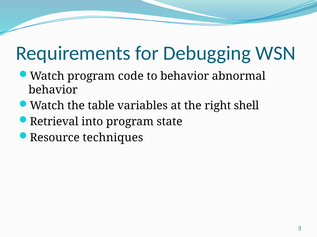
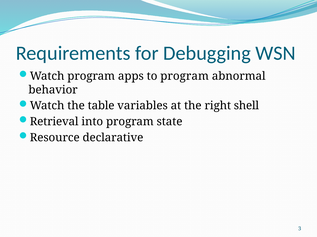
code: code -> apps
to behavior: behavior -> program
techniques: techniques -> declarative
